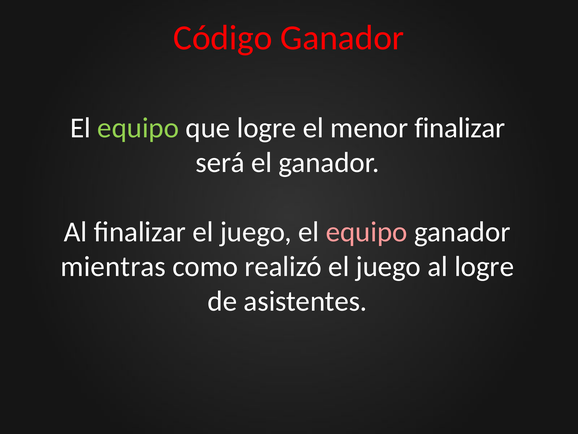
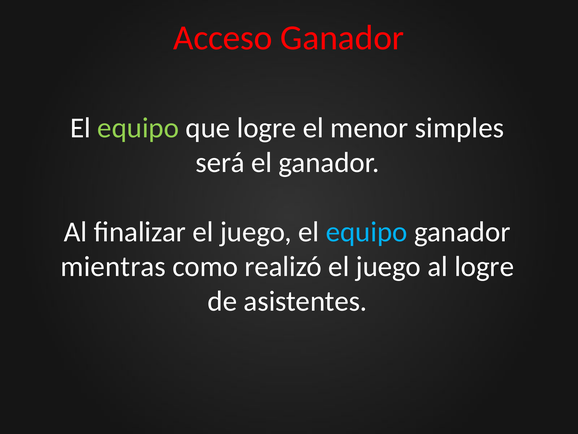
Código: Código -> Acceso
menor finalizar: finalizar -> simples
equipo at (367, 232) colour: pink -> light blue
